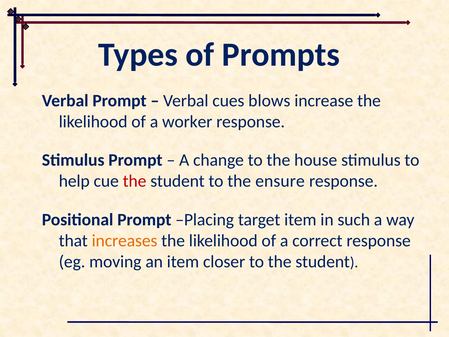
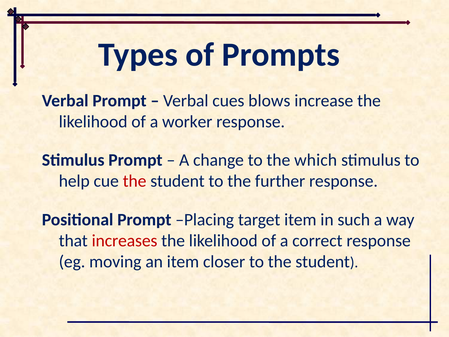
house: house -> which
ensure: ensure -> further
increases colour: orange -> red
